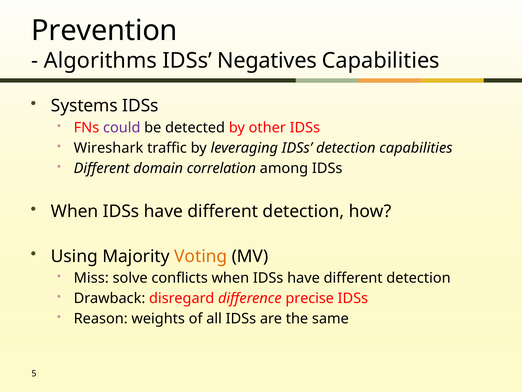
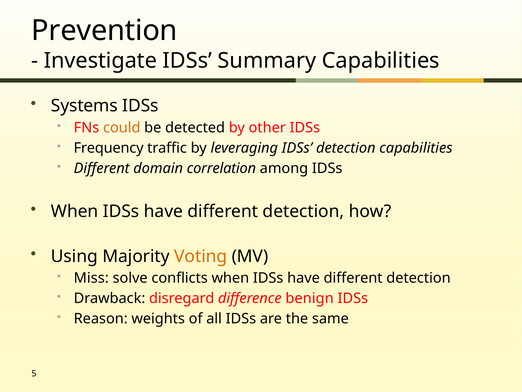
Algorithms: Algorithms -> Investigate
Negatives: Negatives -> Summary
could colour: purple -> orange
Wireshark: Wireshark -> Frequency
precise: precise -> benign
